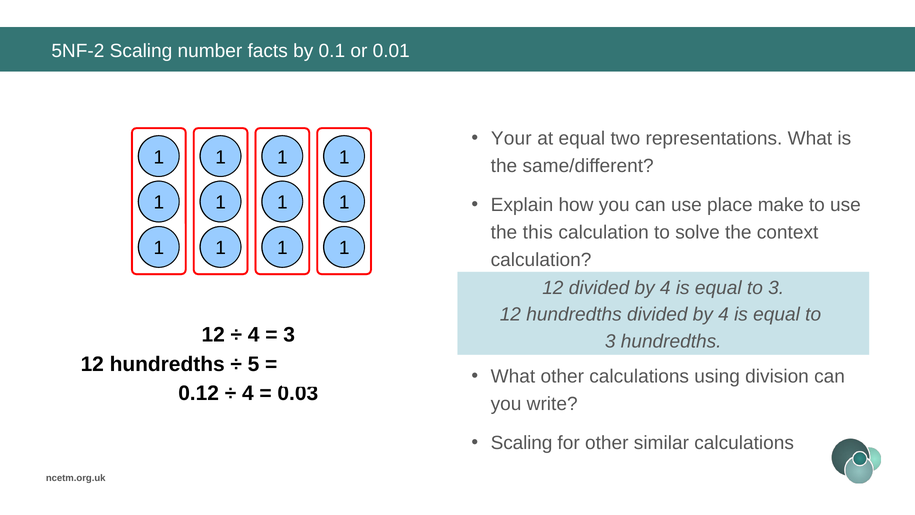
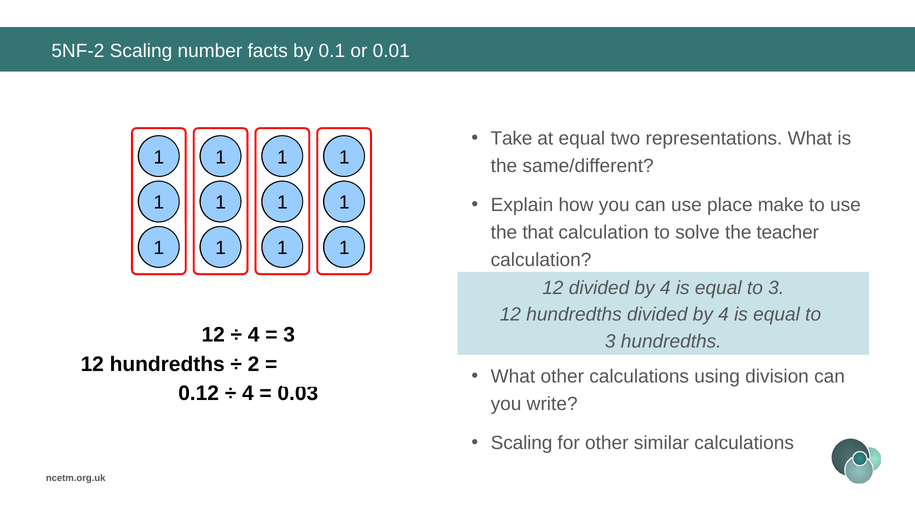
Your: Your -> Take
this: this -> that
context: context -> teacher
5: 5 -> 2
